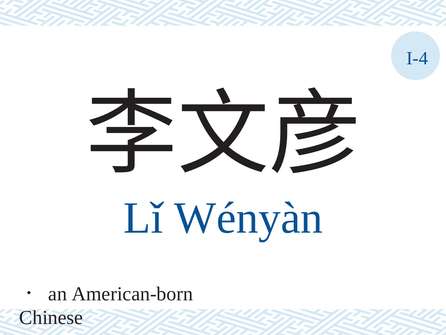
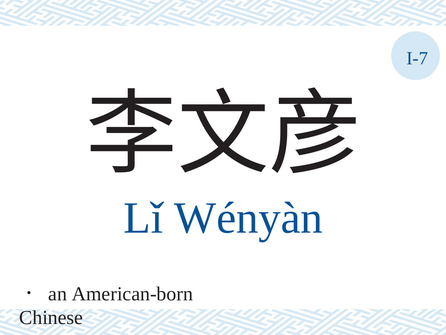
I-4: I-4 -> I-7
